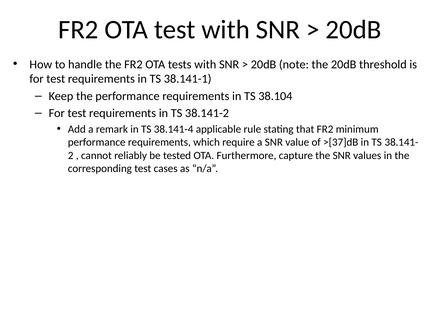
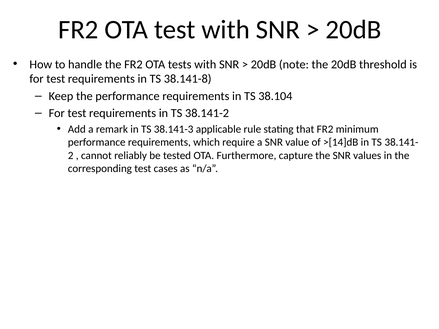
38.141-1: 38.141-1 -> 38.141-8
38.141-4: 38.141-4 -> 38.141-3
>[37]dB: >[37]dB -> >[14]dB
